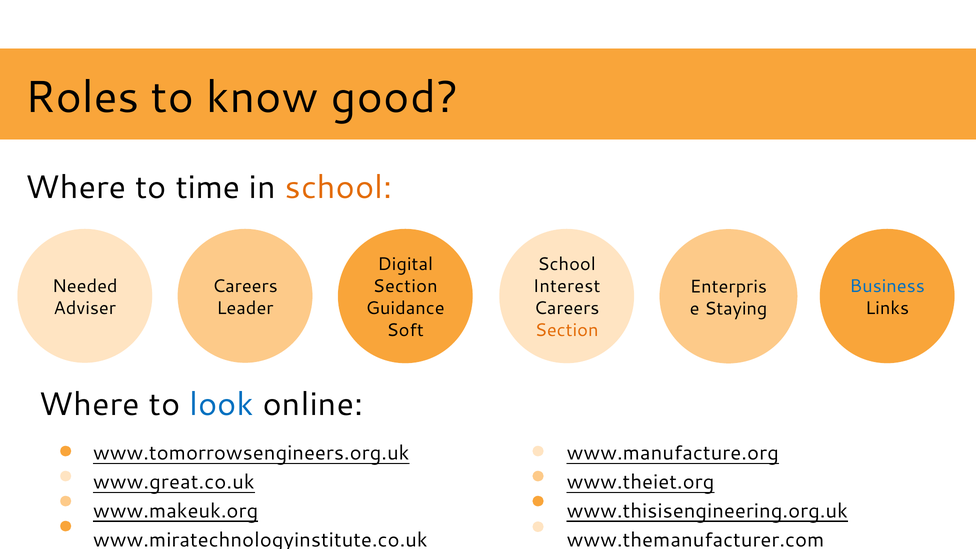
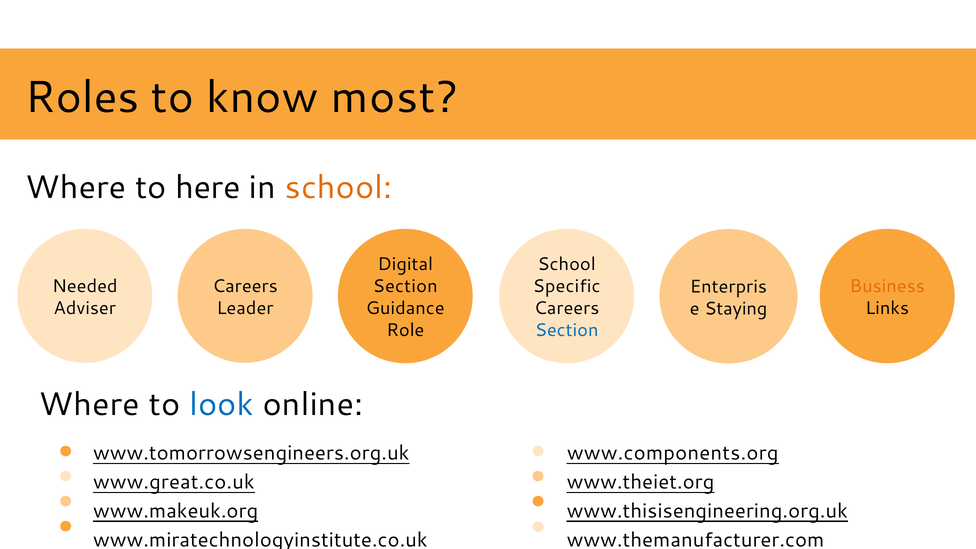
good: good -> most
time: time -> here
Interest: Interest -> Specific
Business colour: blue -> orange
Soft: Soft -> Role
Section at (567, 330) colour: orange -> blue
www.manufacture.org: www.manufacture.org -> www.components.org
